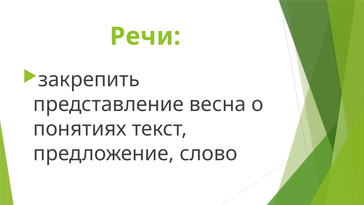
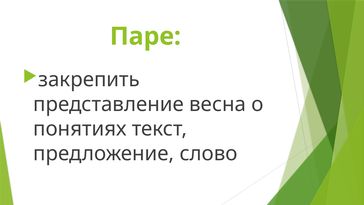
Речи: Речи -> Паре
